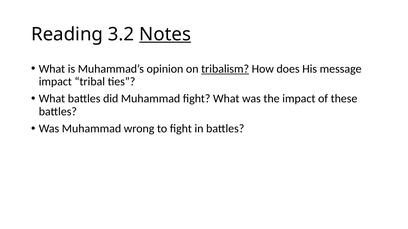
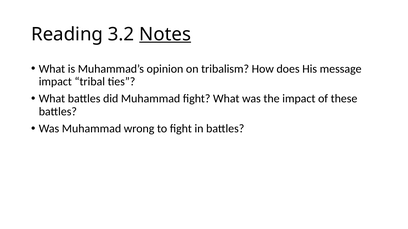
tribalism underline: present -> none
